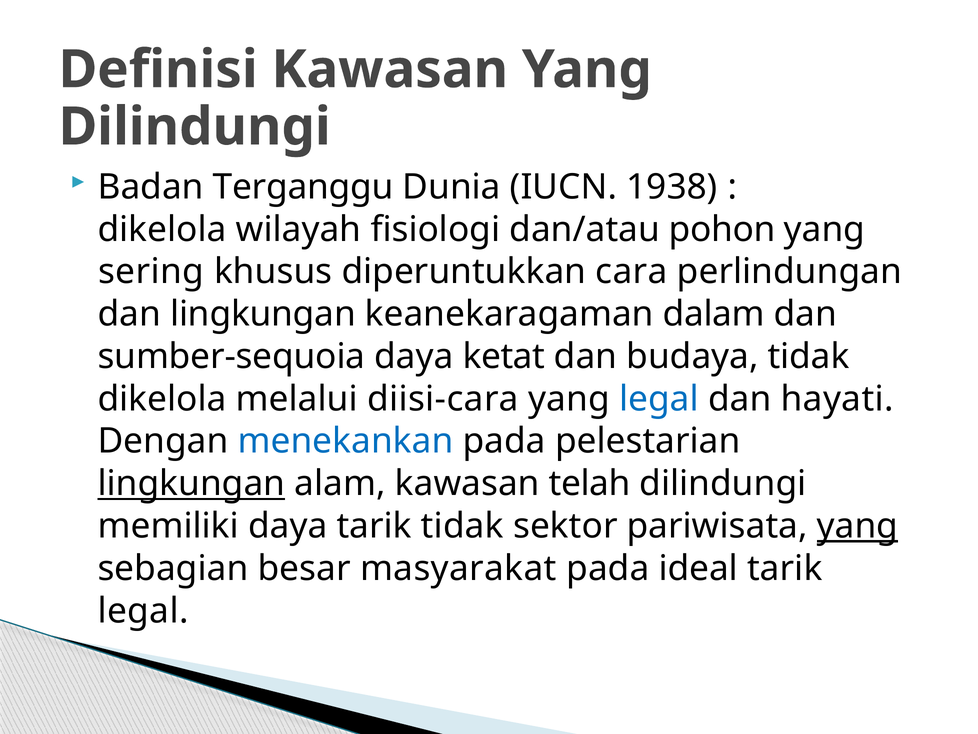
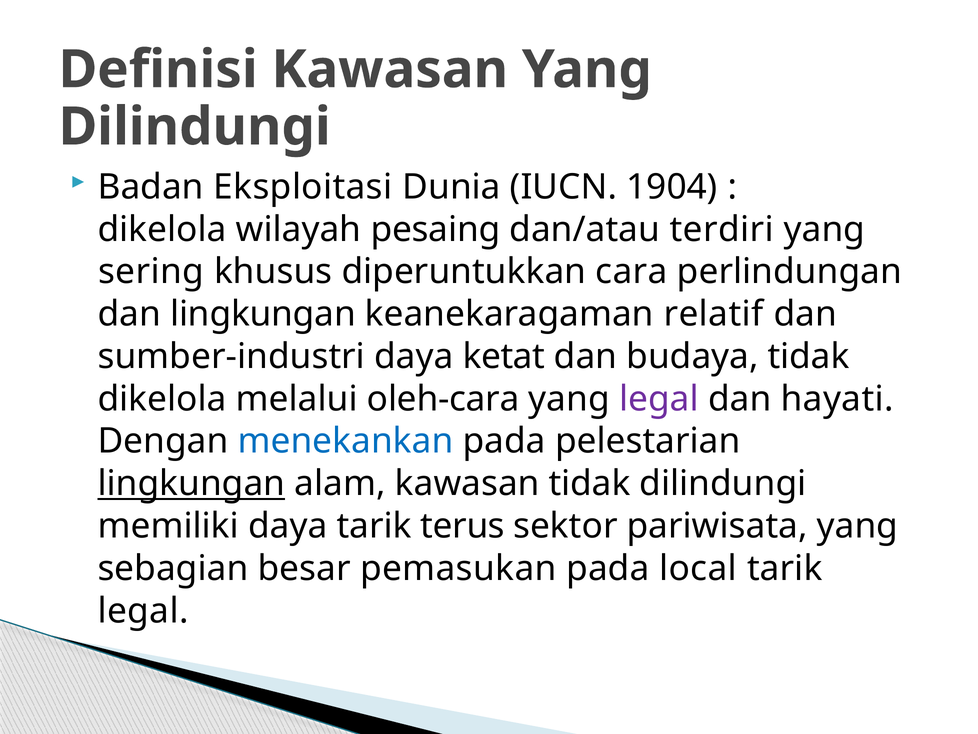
Terganggu: Terganggu -> Eksploitasi
1938: 1938 -> 1904
fisiologi: fisiologi -> pesaing
pohon: pohon -> terdiri
dalam: dalam -> relatif
sumber-sequoia: sumber-sequoia -> sumber-industri
diisi-cara: diisi-cara -> oleh-cara
legal at (659, 399) colour: blue -> purple
kawasan telah: telah -> tidak
tarik tidak: tidak -> terus
yang at (858, 526) underline: present -> none
masyarakat: masyarakat -> pemasukan
ideal: ideal -> local
